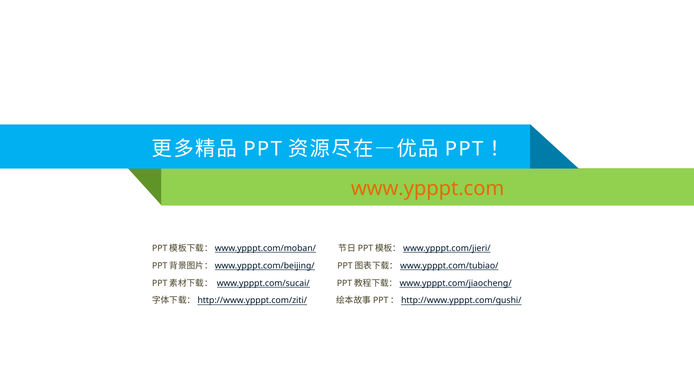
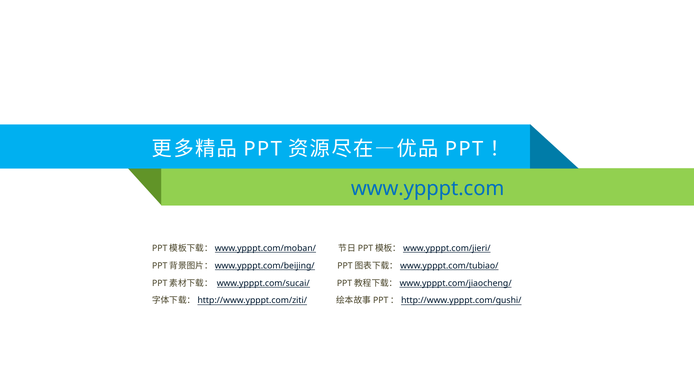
www.ypppt.com colour: orange -> blue
